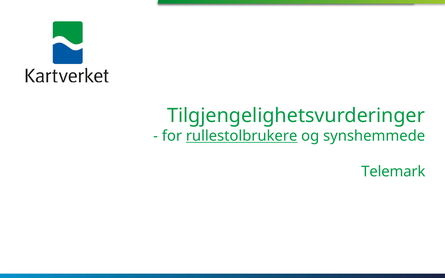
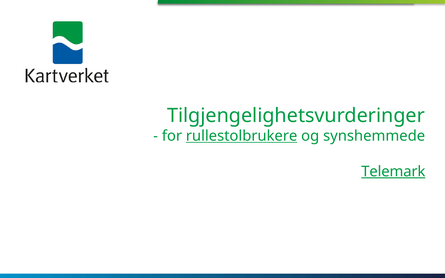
Telemark underline: none -> present
